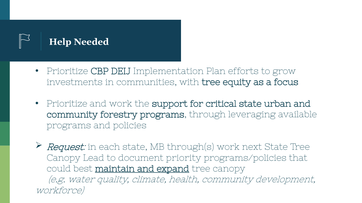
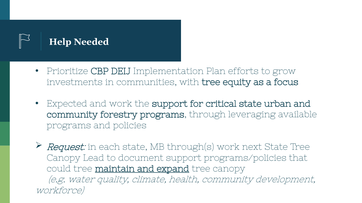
Prioritize at (67, 104): Prioritize -> Expected
document priority: priority -> support
could best: best -> tree
